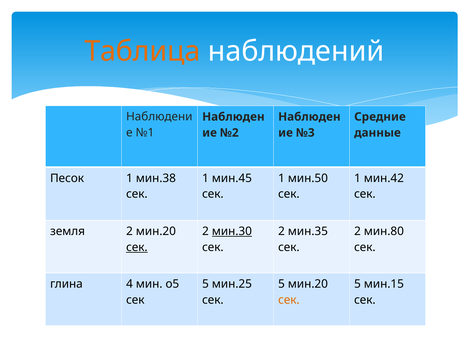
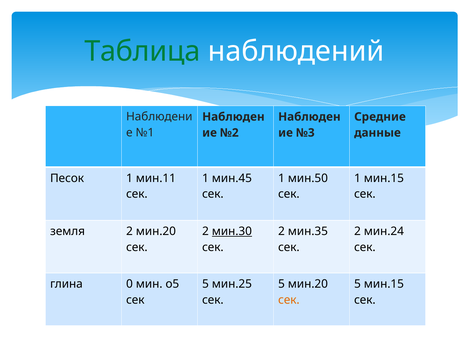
Таблица colour: orange -> green
мин.38: мин.38 -> мин.11
1 мин.42: мин.42 -> мин.15
мин.80: мин.80 -> мин.24
сек at (137, 247) underline: present -> none
4: 4 -> 0
